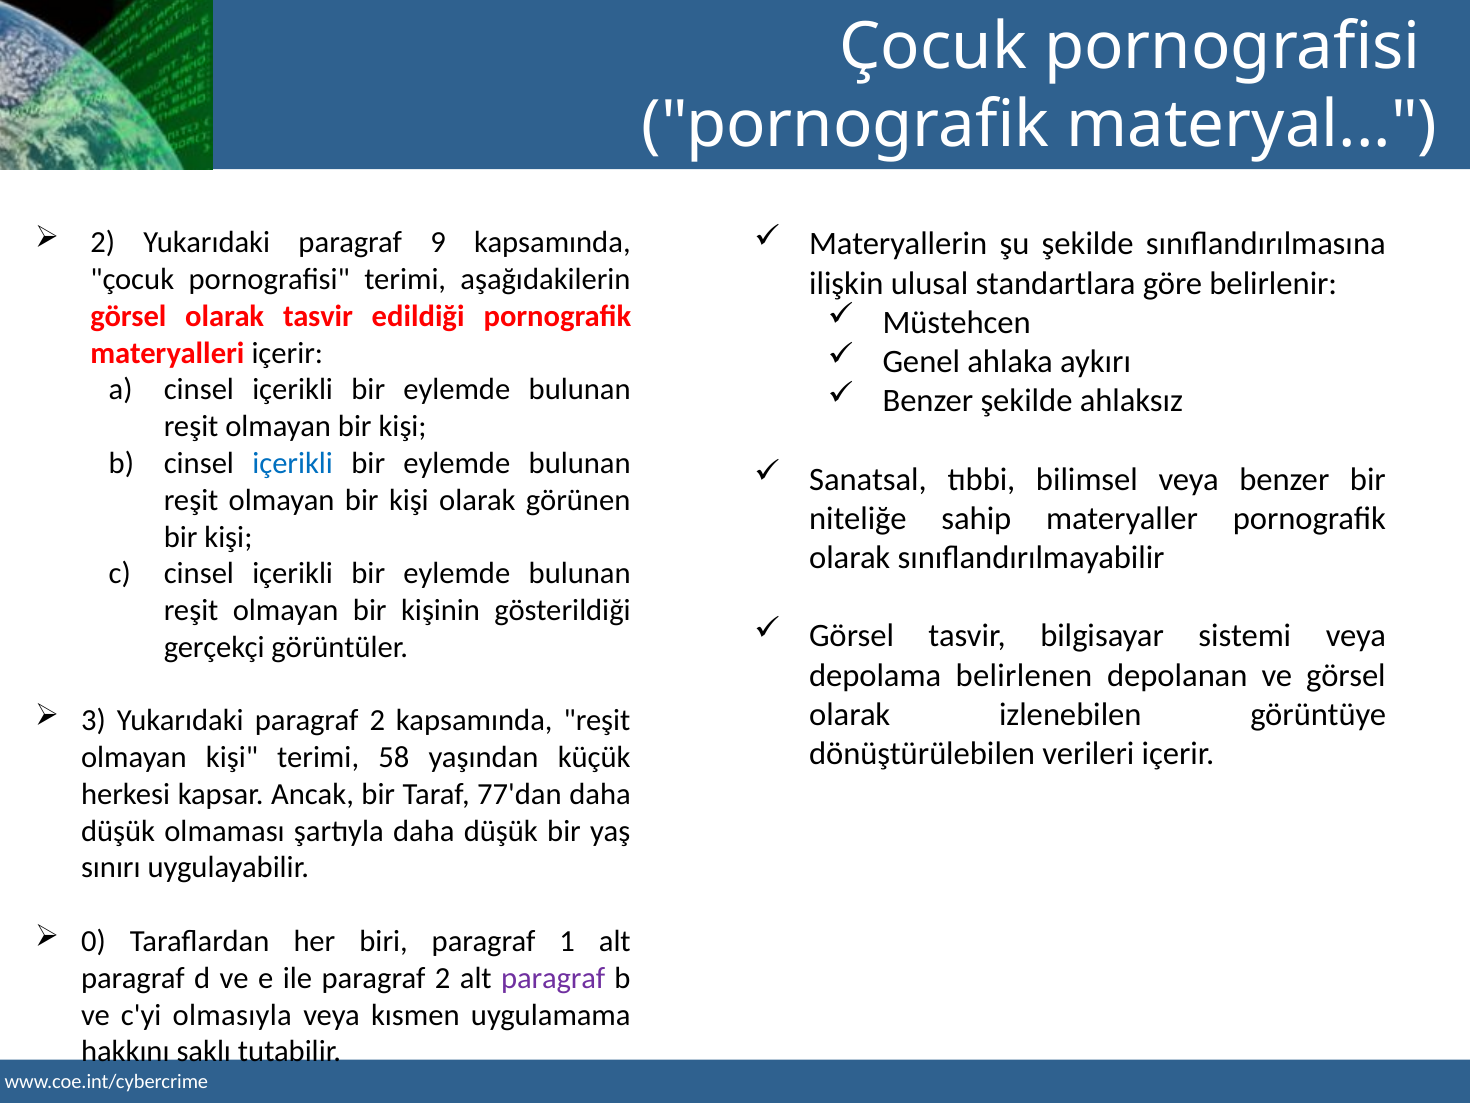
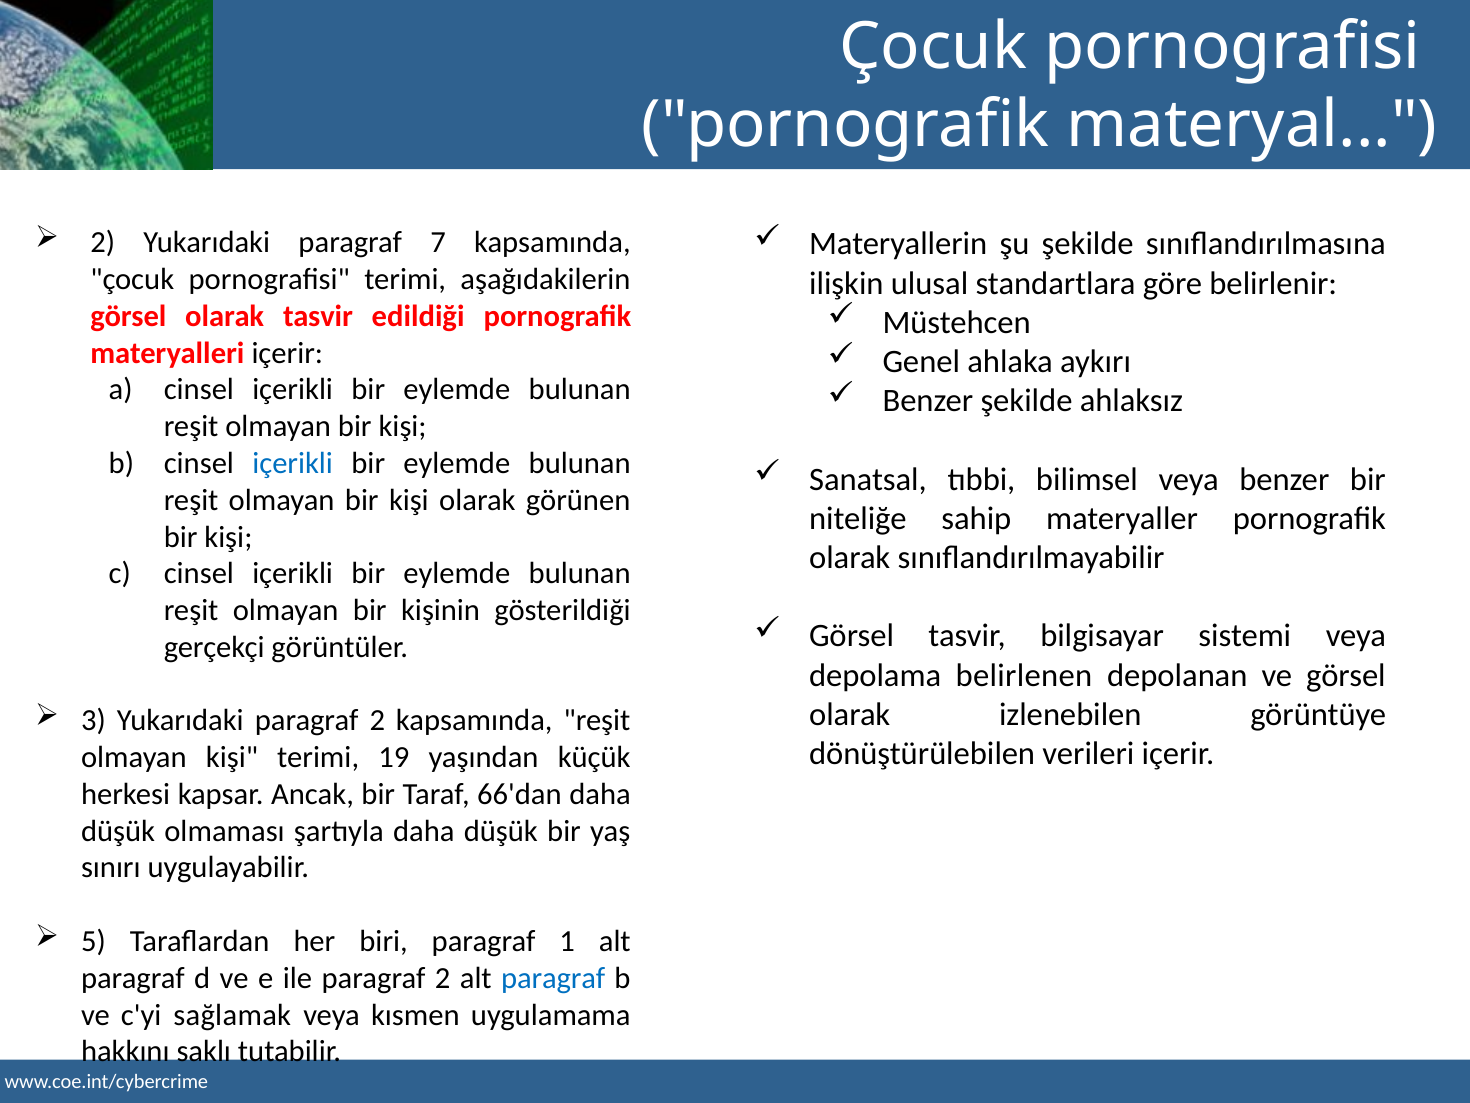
9: 9 -> 7
58: 58 -> 19
77'dan: 77'dan -> 66'dan
0: 0 -> 5
paragraf at (553, 978) colour: purple -> blue
olmasıyla: olmasıyla -> sağlamak
